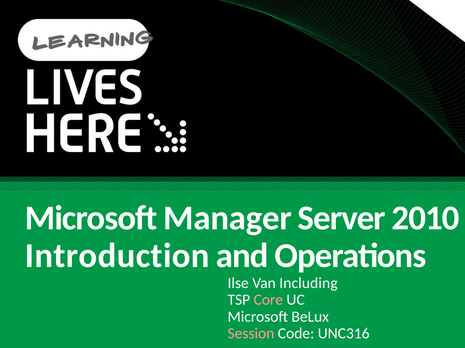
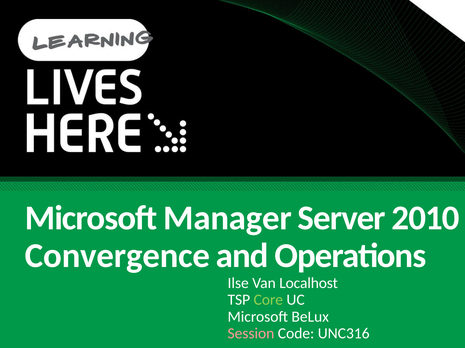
Introduction: Introduction -> Convergence
Including: Including -> Localhost
Core colour: pink -> light green
